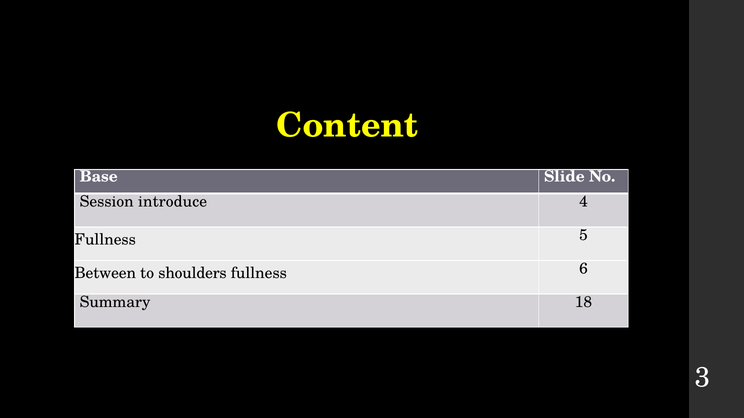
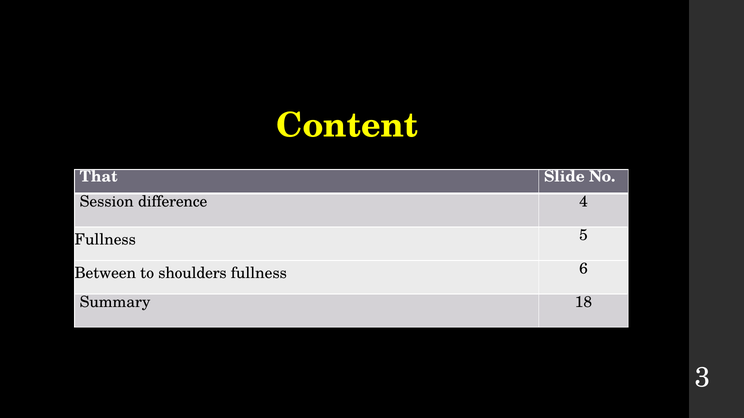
Base: Base -> That
introduce: introduce -> difference
